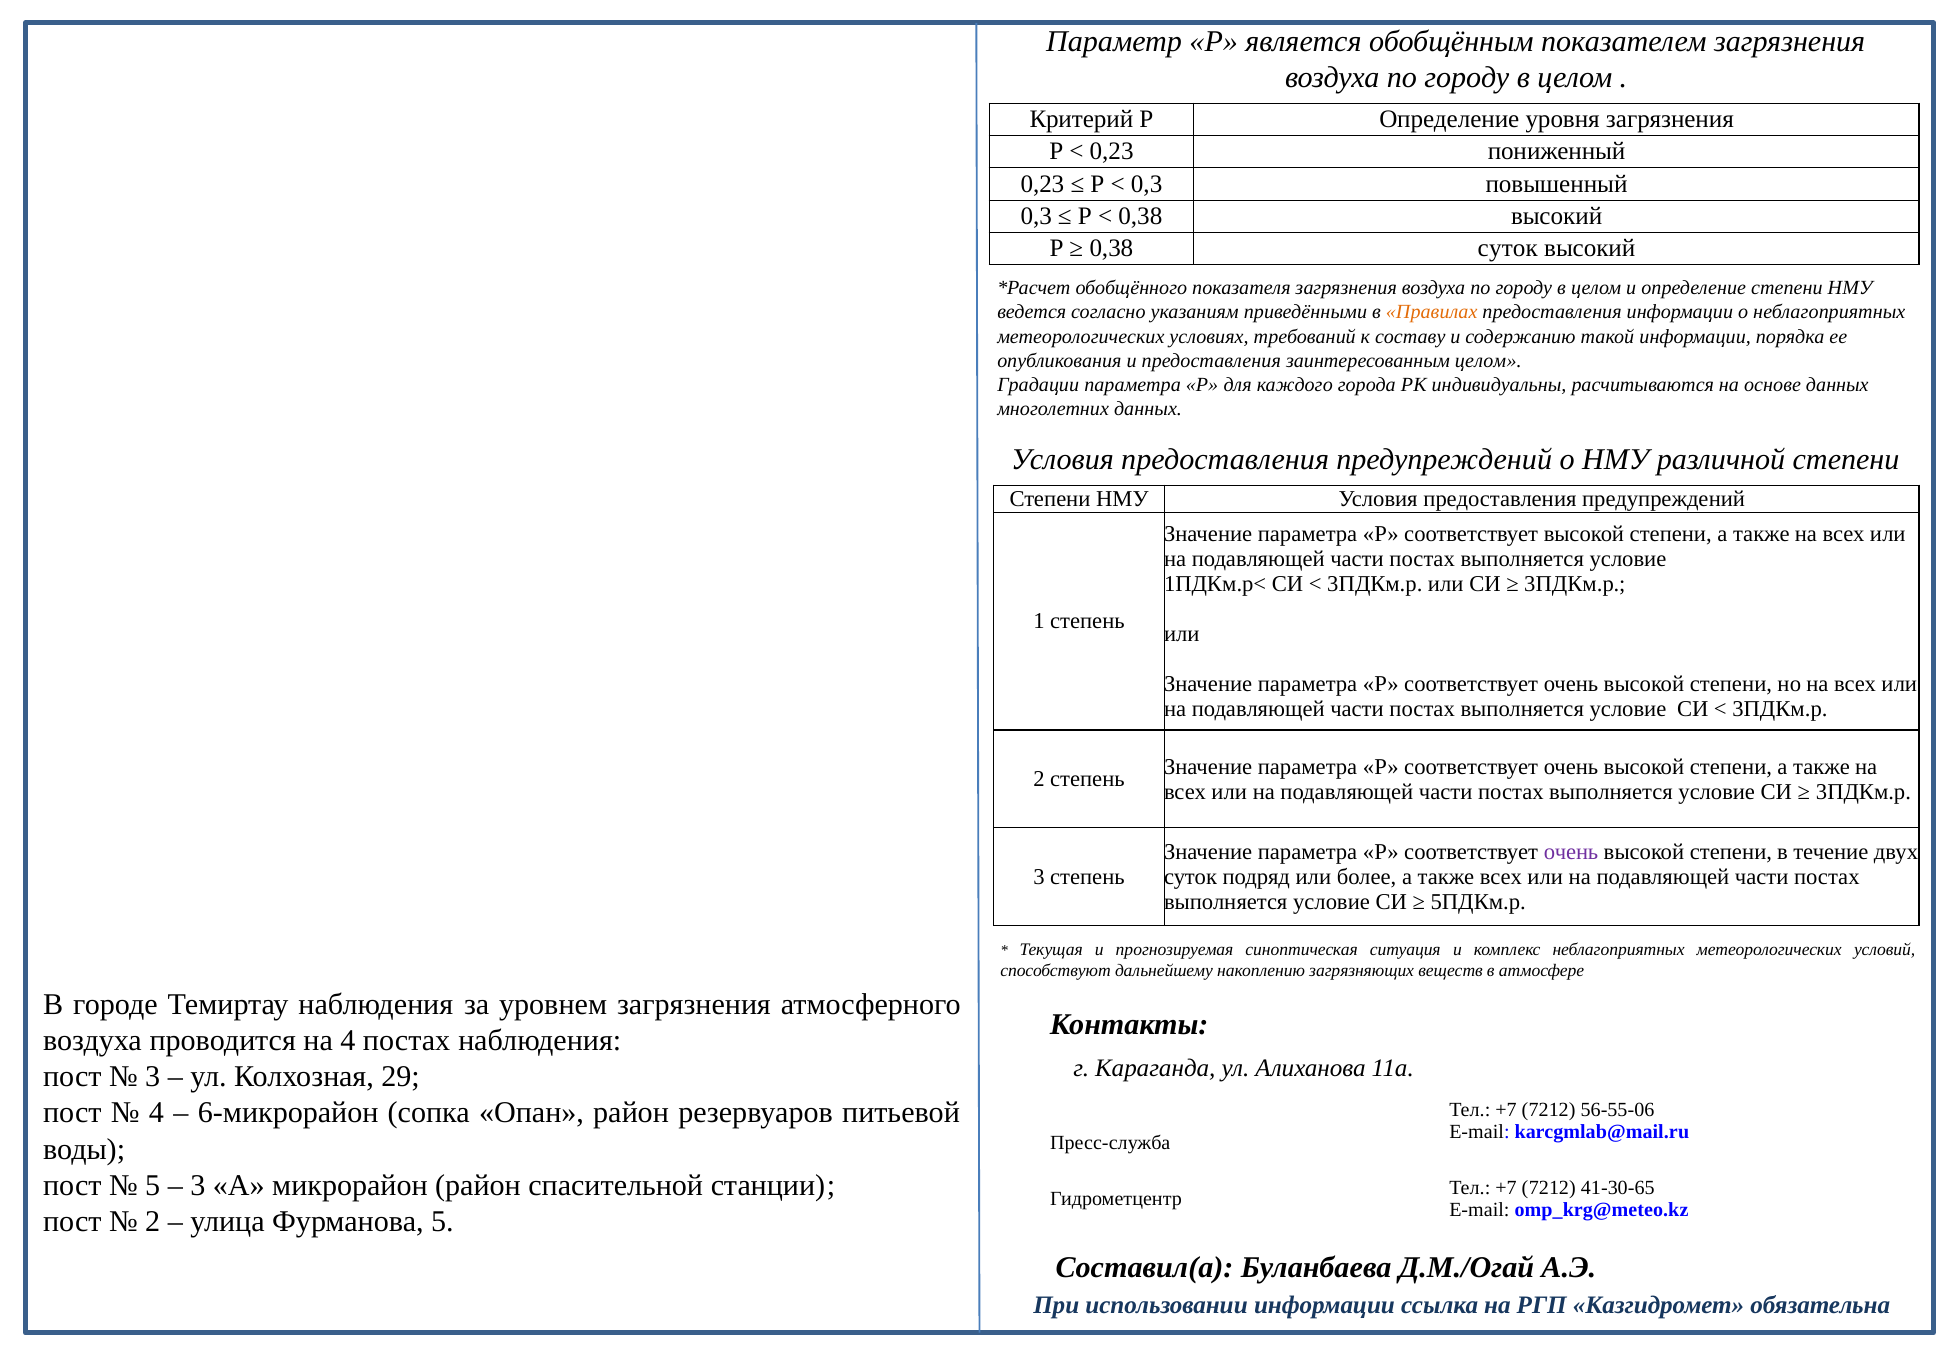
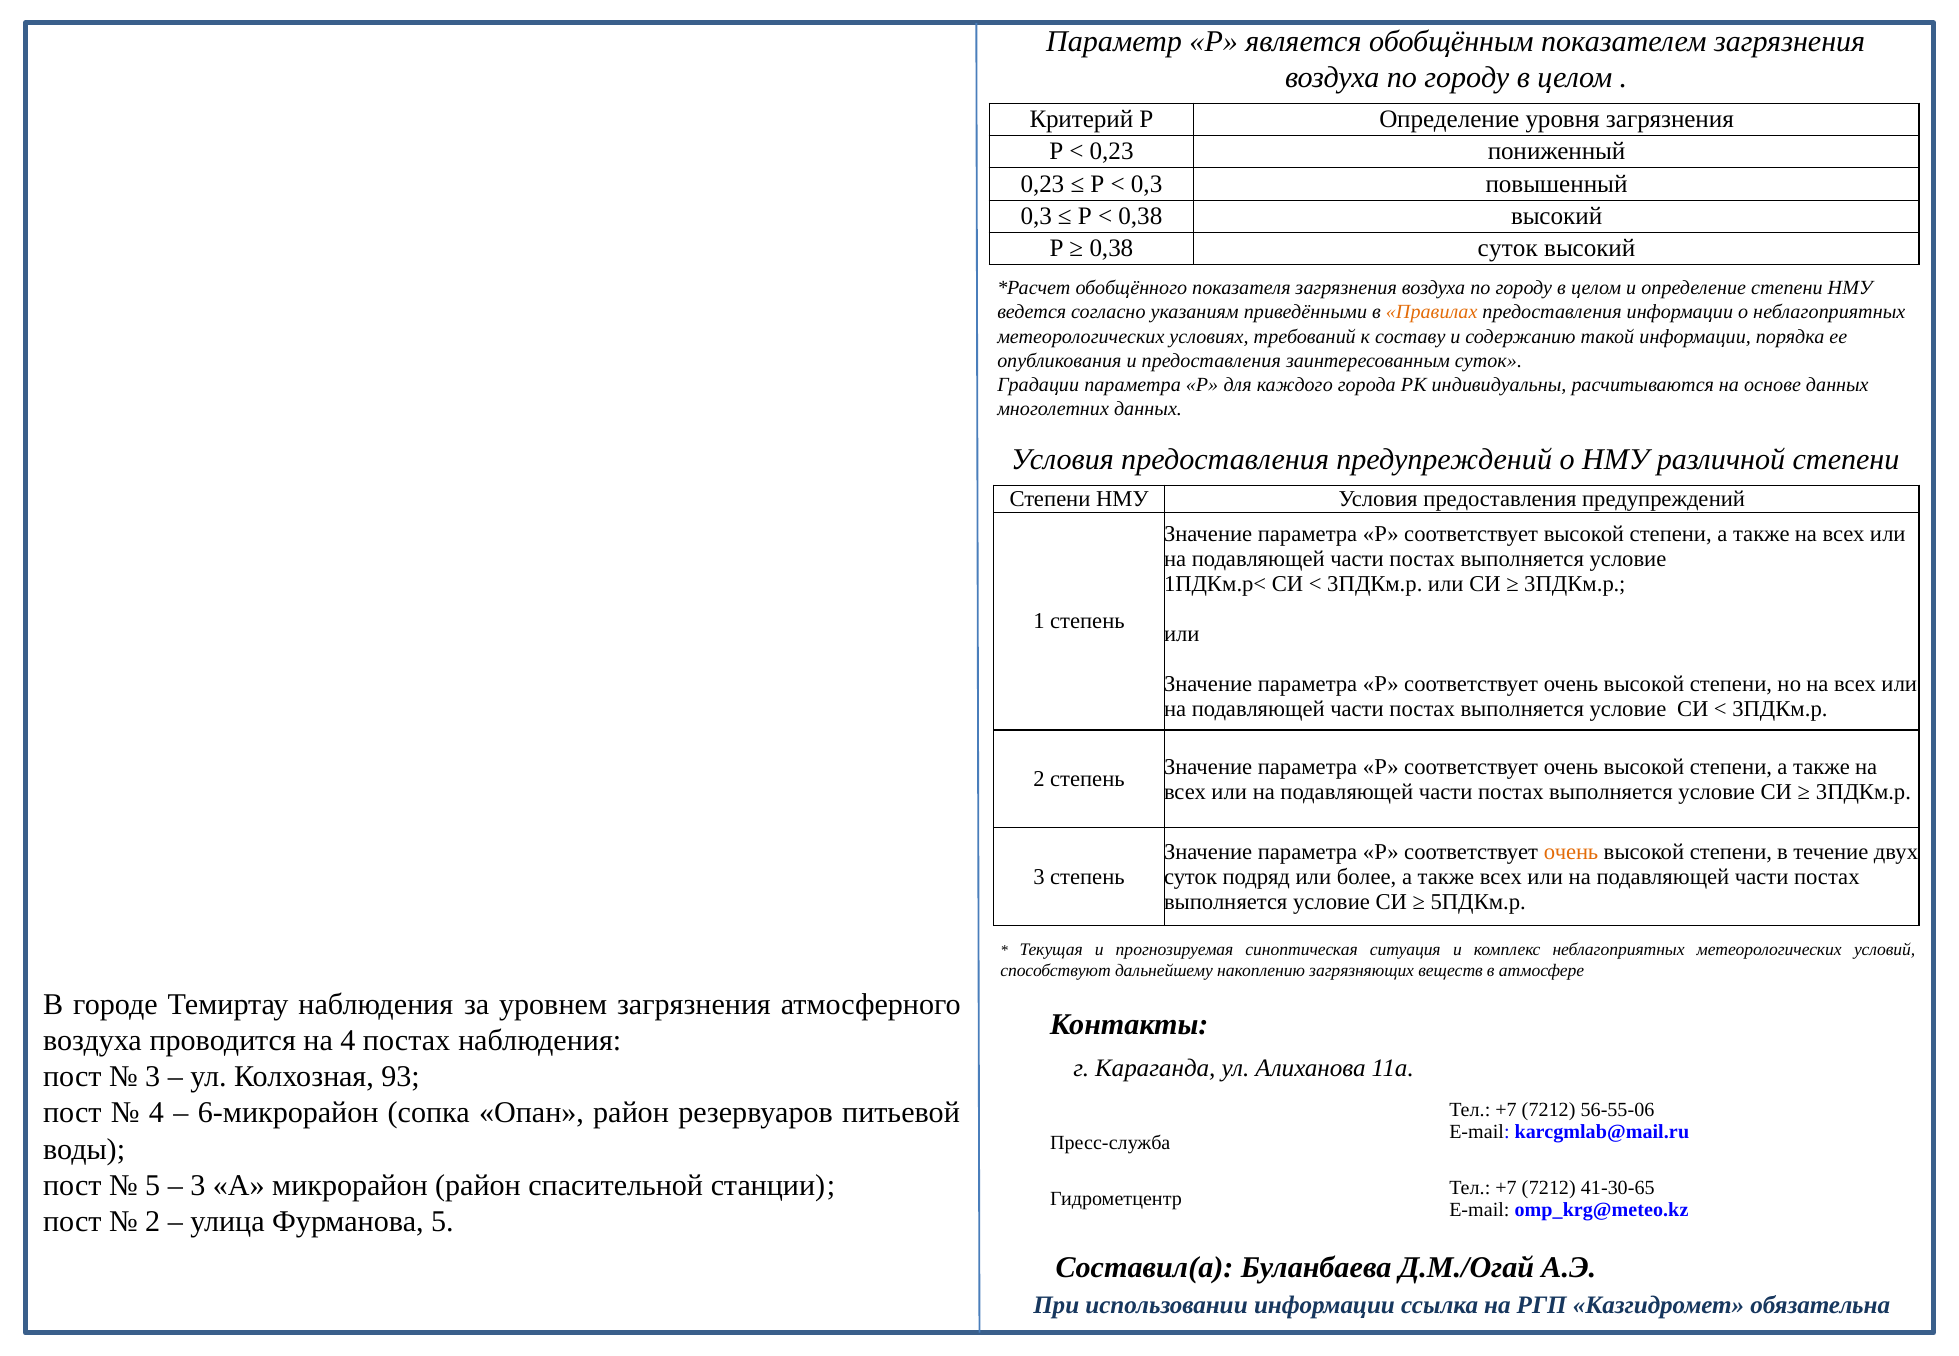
заинтересованным целом: целом -> суток
очень at (1571, 852) colour: purple -> orange
29: 29 -> 93
